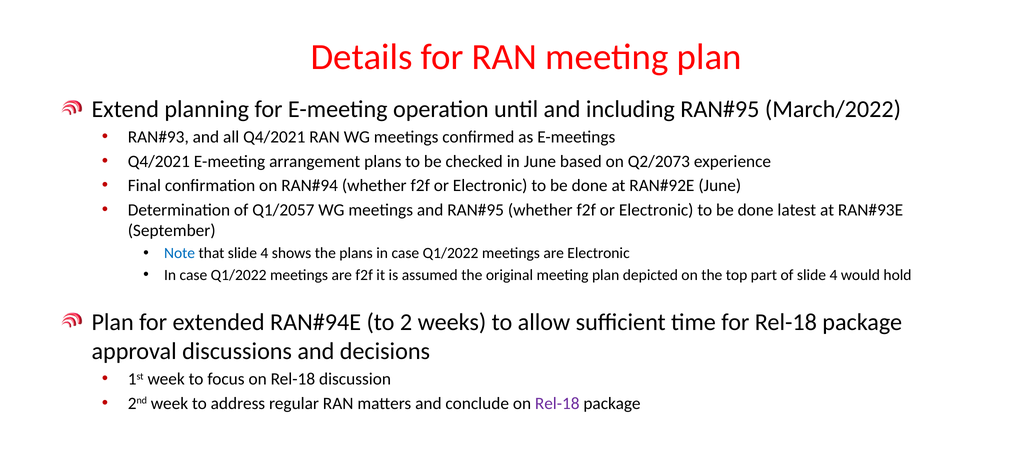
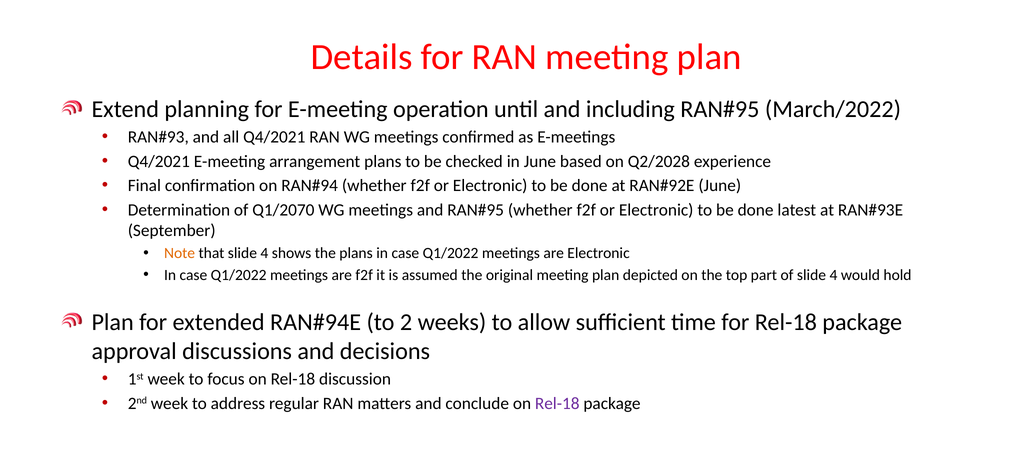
Q2/2073: Q2/2073 -> Q2/2028
Q1/2057: Q1/2057 -> Q1/2070
Note colour: blue -> orange
